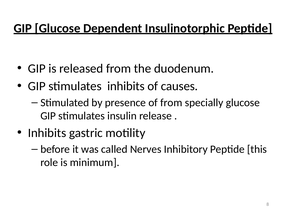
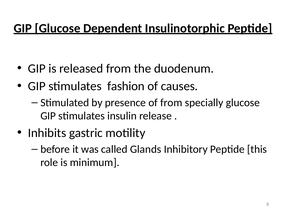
stimulates inhibits: inhibits -> fashion
Nerves: Nerves -> Glands
